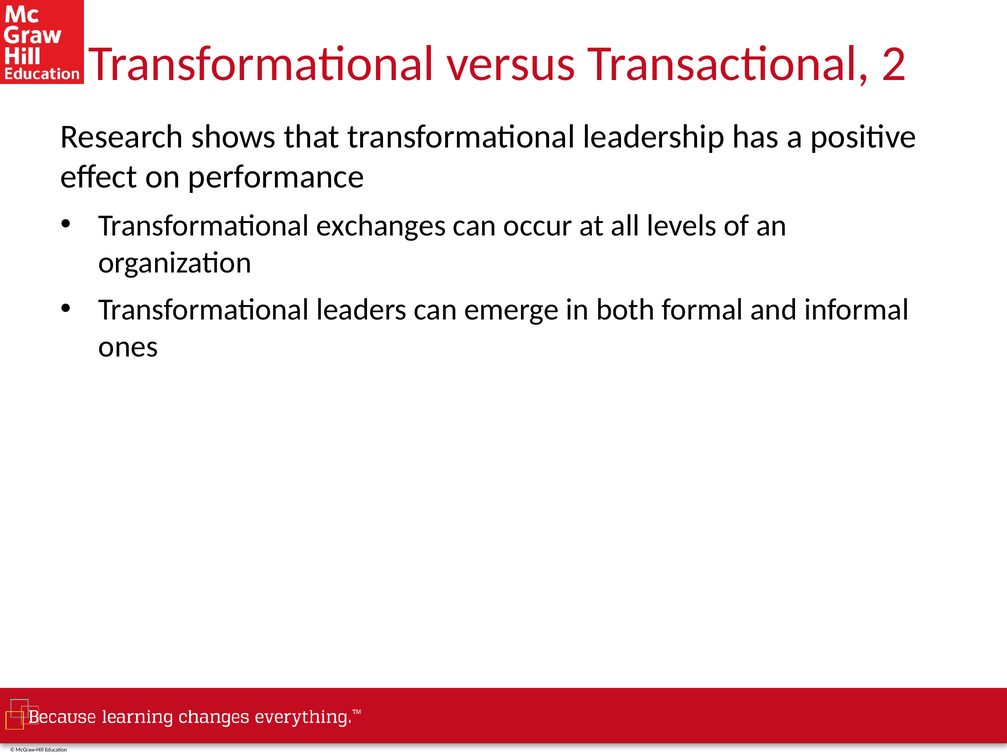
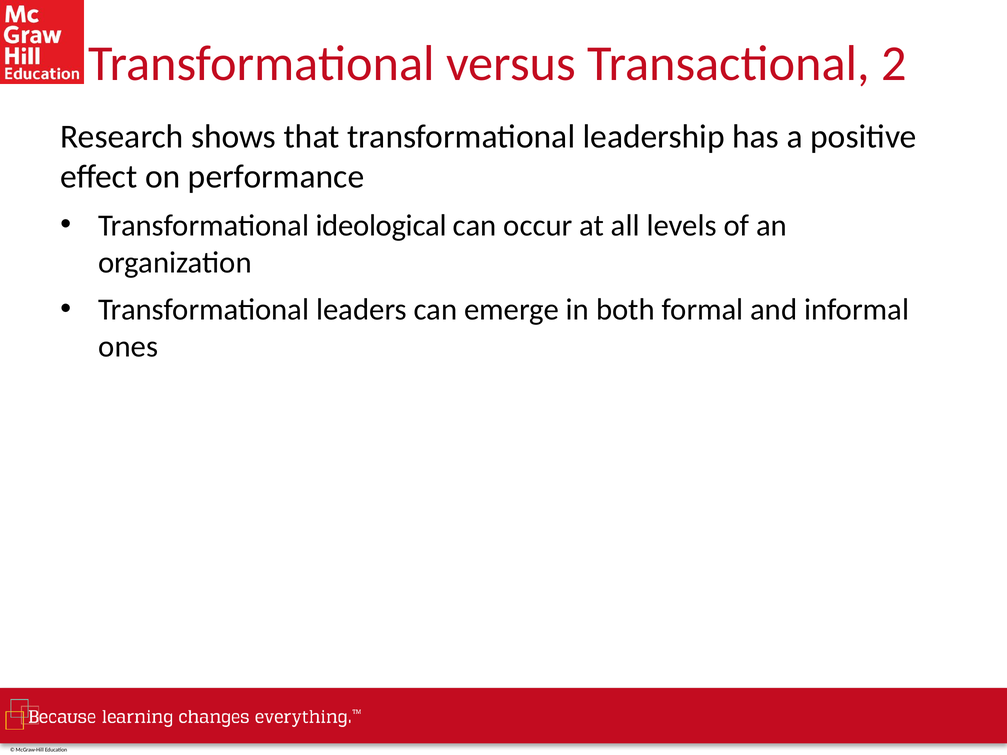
exchanges: exchanges -> ideological
